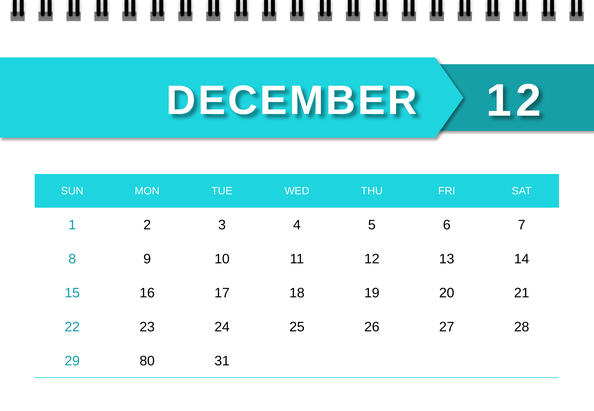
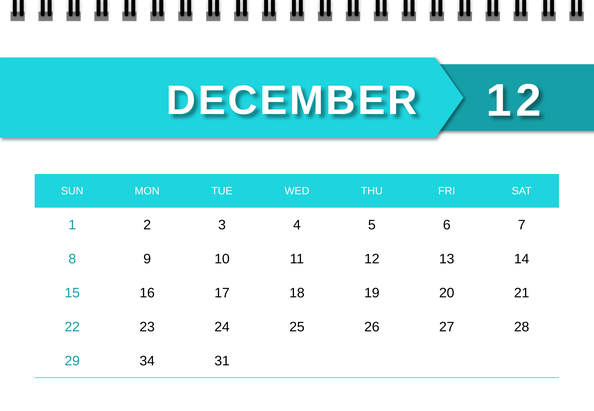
80: 80 -> 34
